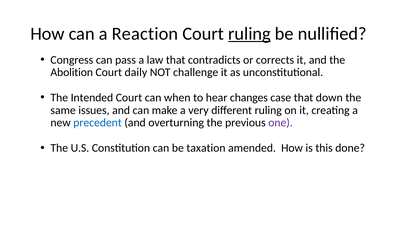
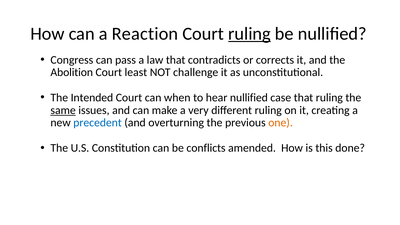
daily: daily -> least
hear changes: changes -> nullified
that down: down -> ruling
same underline: none -> present
one colour: purple -> orange
taxation: taxation -> conflicts
